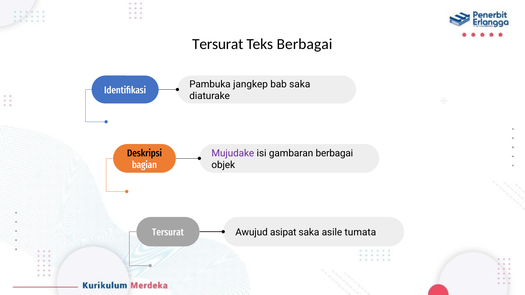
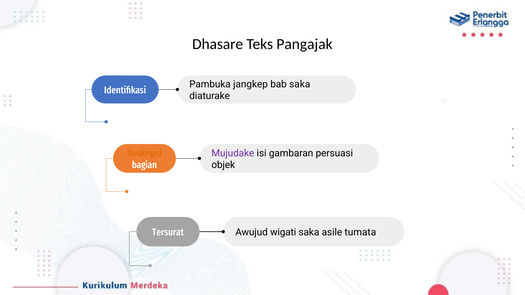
Tersurat at (218, 44): Tersurat -> Dhasare
Teks Berbagai: Berbagai -> Pangajak
gambaran berbagai: berbagai -> persuasi
Deskripsi colour: black -> orange
asipat: asipat -> wigati
